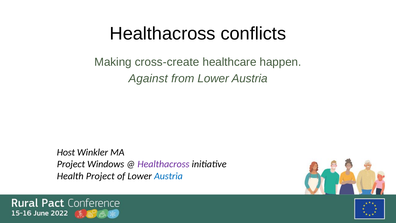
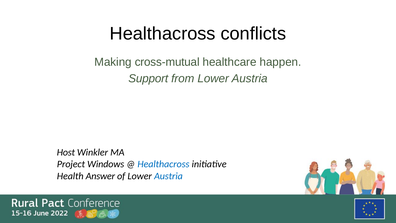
cross-create: cross-create -> cross-mutual
Against: Against -> Support
Healthacross at (163, 164) colour: purple -> blue
Health Project: Project -> Answer
